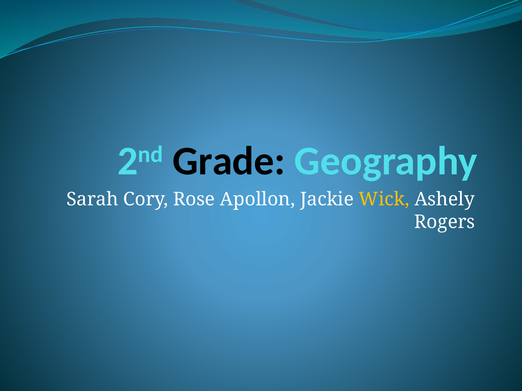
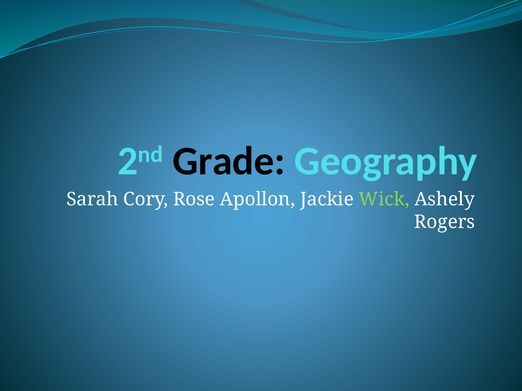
Wick colour: yellow -> light green
